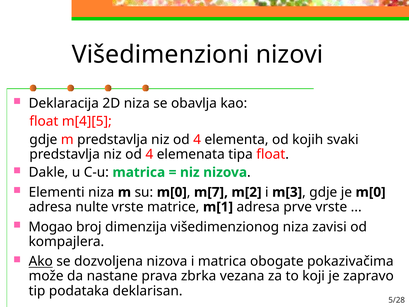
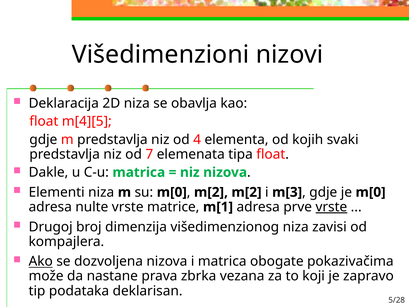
4 at (149, 154): 4 -> 7
m[7 at (211, 192): m[7 -> m[2
vrste at (331, 207) underline: none -> present
Mogao: Mogao -> Drugoj
